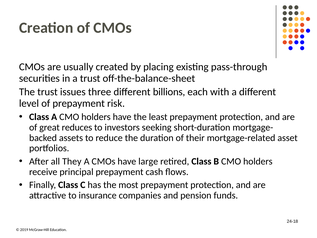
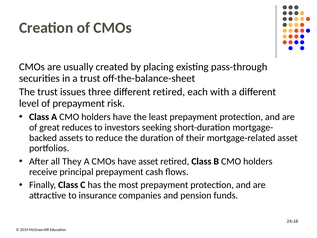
different billions: billions -> retired
have large: large -> asset
